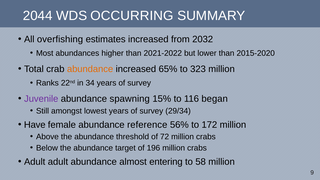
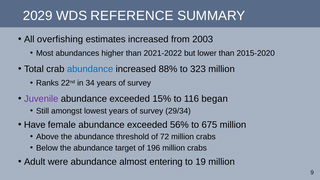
2044: 2044 -> 2029
OCCURRING: OCCURRING -> REFERENCE
2032: 2032 -> 2003
abundance at (90, 69) colour: orange -> blue
65%: 65% -> 88%
spawning at (130, 99): spawning -> exceeded
female abundance reference: reference -> exceeded
172: 172 -> 675
Adult adult: adult -> were
58: 58 -> 19
